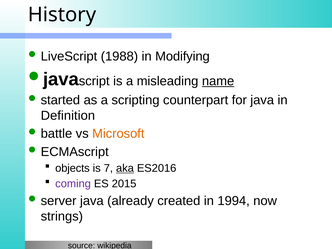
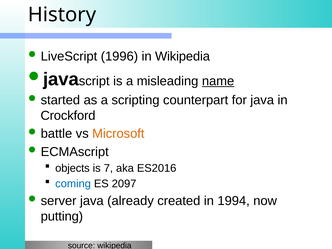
1988: 1988 -> 1996
in Modifying: Modifying -> Wikipedia
Definition: Definition -> Crockford
aka underline: present -> none
coming colour: purple -> blue
2015: 2015 -> 2097
strings: strings -> putting
